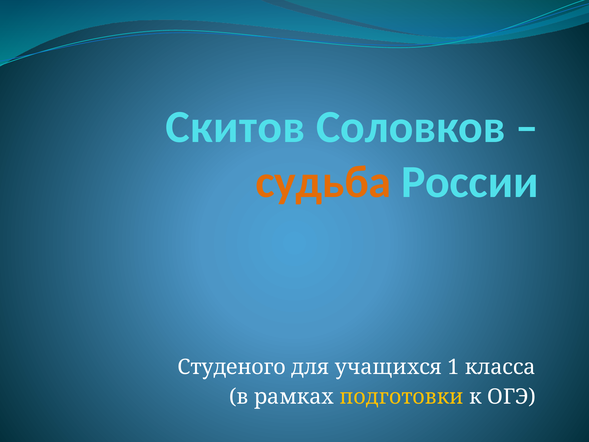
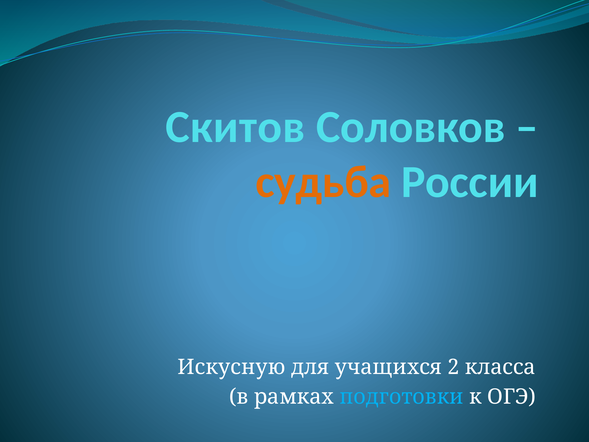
Студеного: Студеного -> Искусную
1: 1 -> 2
подготовки colour: yellow -> light blue
